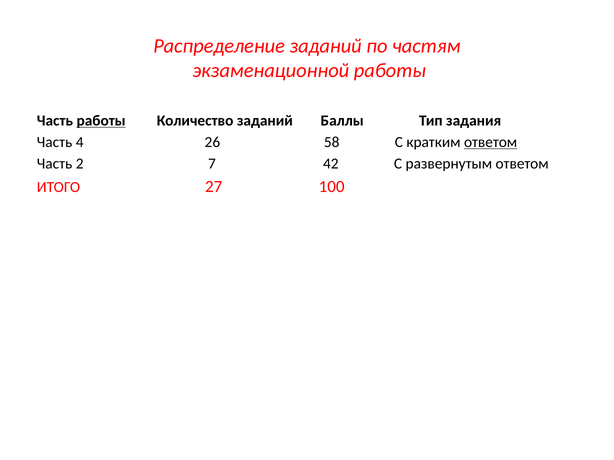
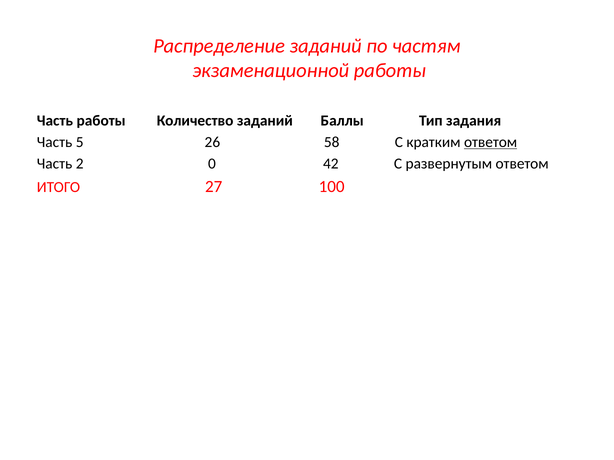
работы at (101, 121) underline: present -> none
4: 4 -> 5
7: 7 -> 0
